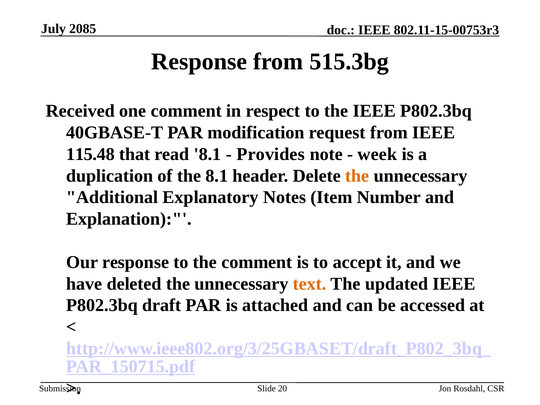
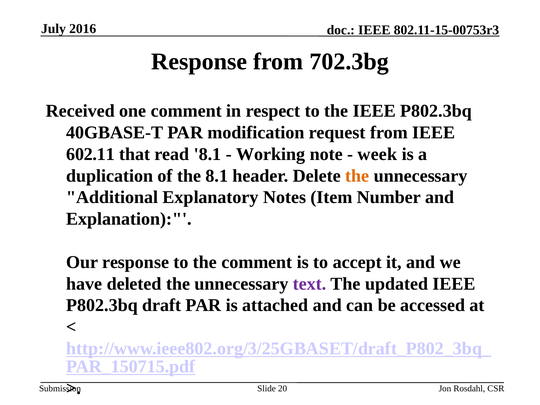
2085: 2085 -> 2016
515.3bg: 515.3bg -> 702.3bg
115.48: 115.48 -> 602.11
Provides: Provides -> Working
text colour: orange -> purple
